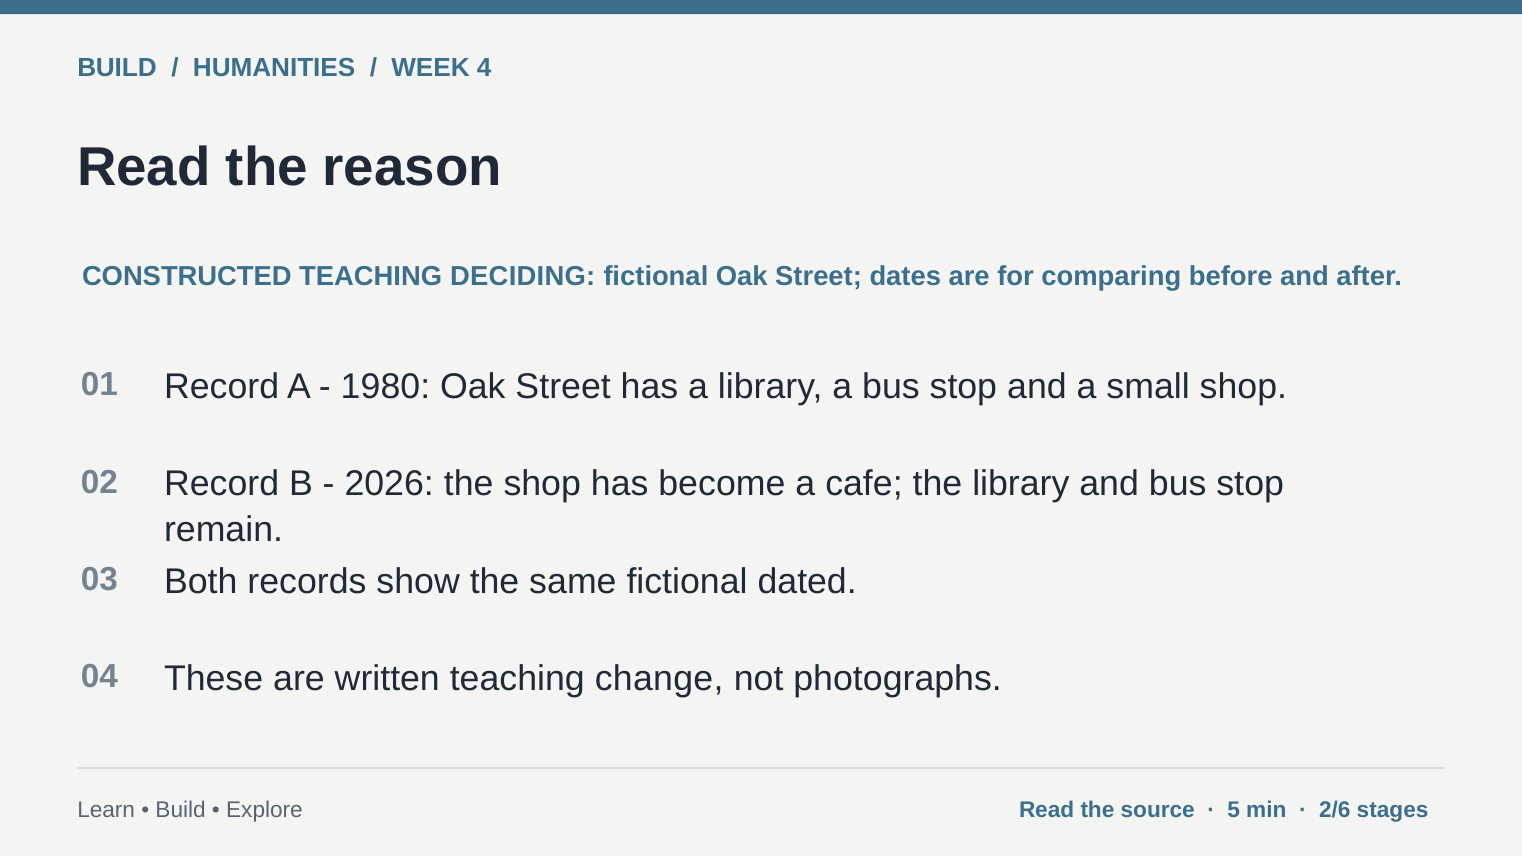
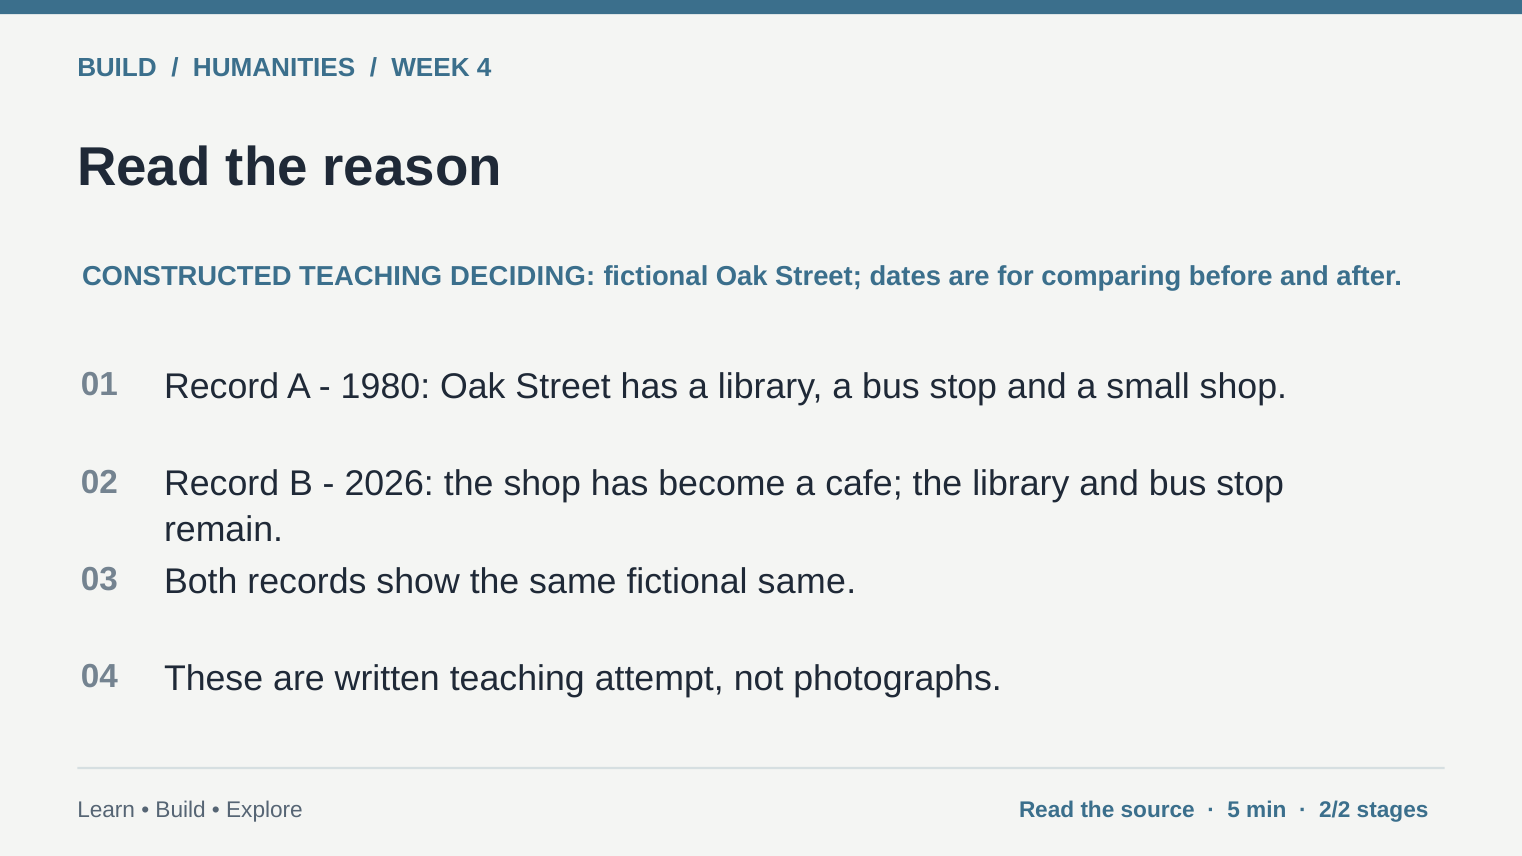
fictional dated: dated -> same
change: change -> attempt
2/6: 2/6 -> 2/2
